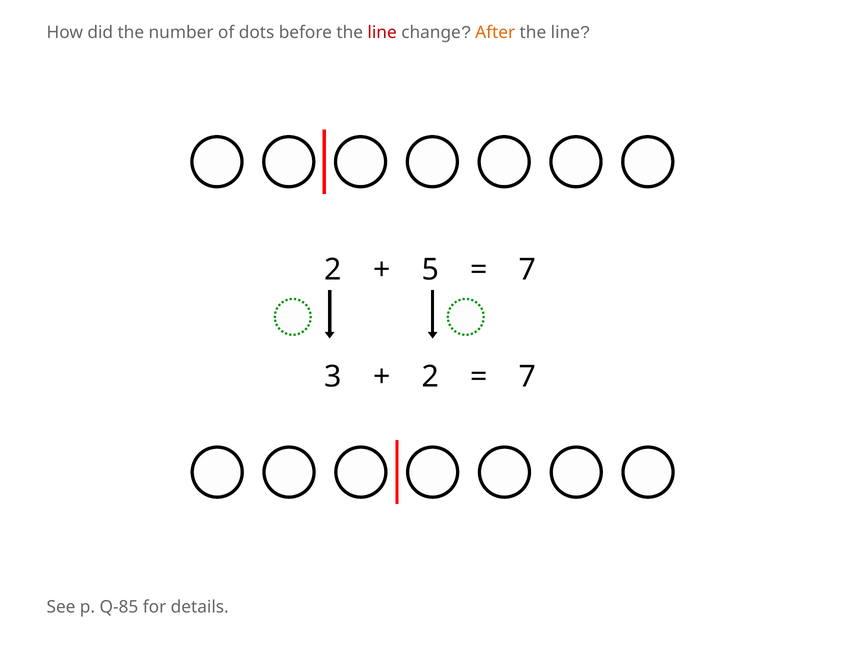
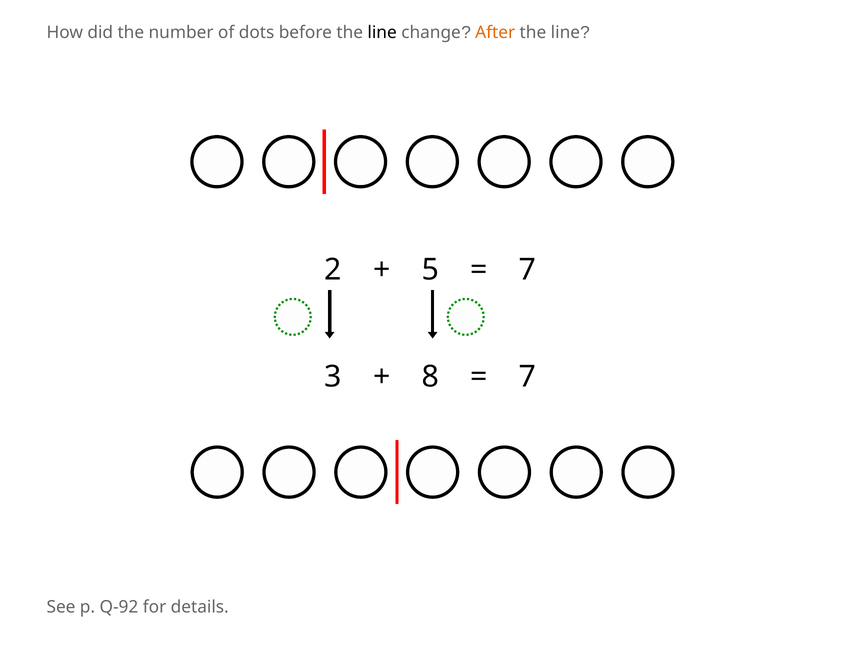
line at (382, 33) colour: red -> black
2 at (430, 377): 2 -> 8
Q-85: Q-85 -> Q-92
